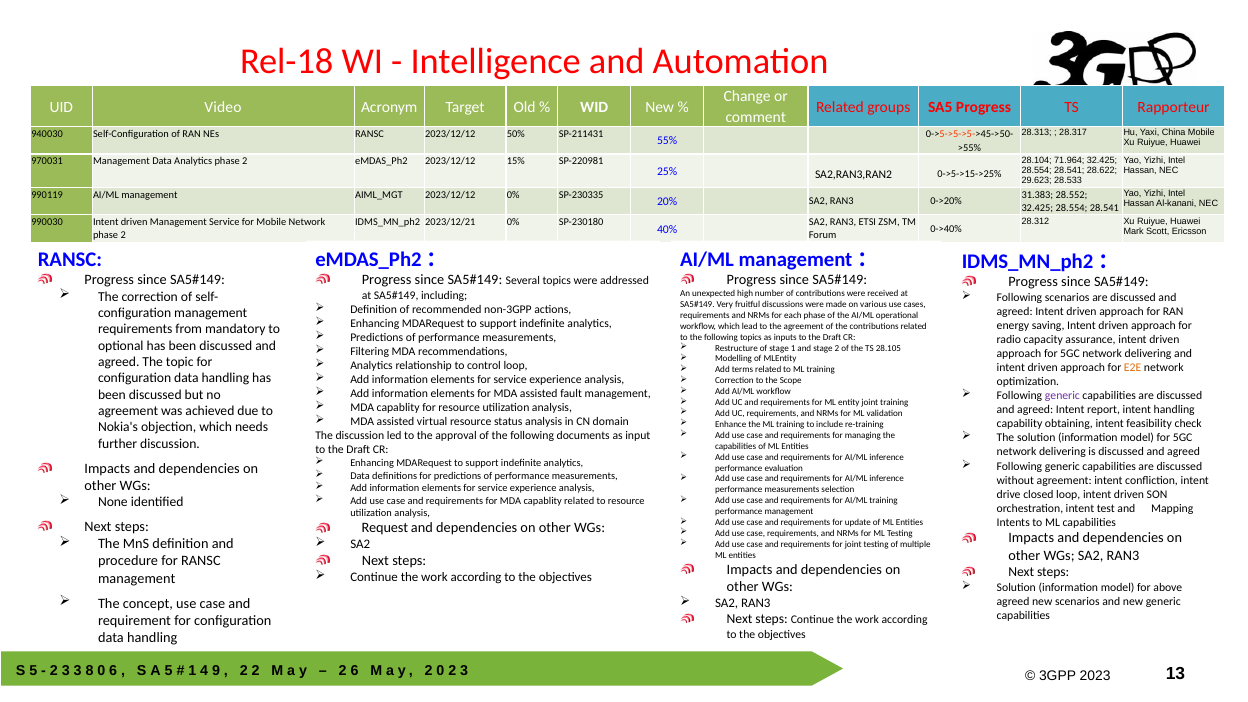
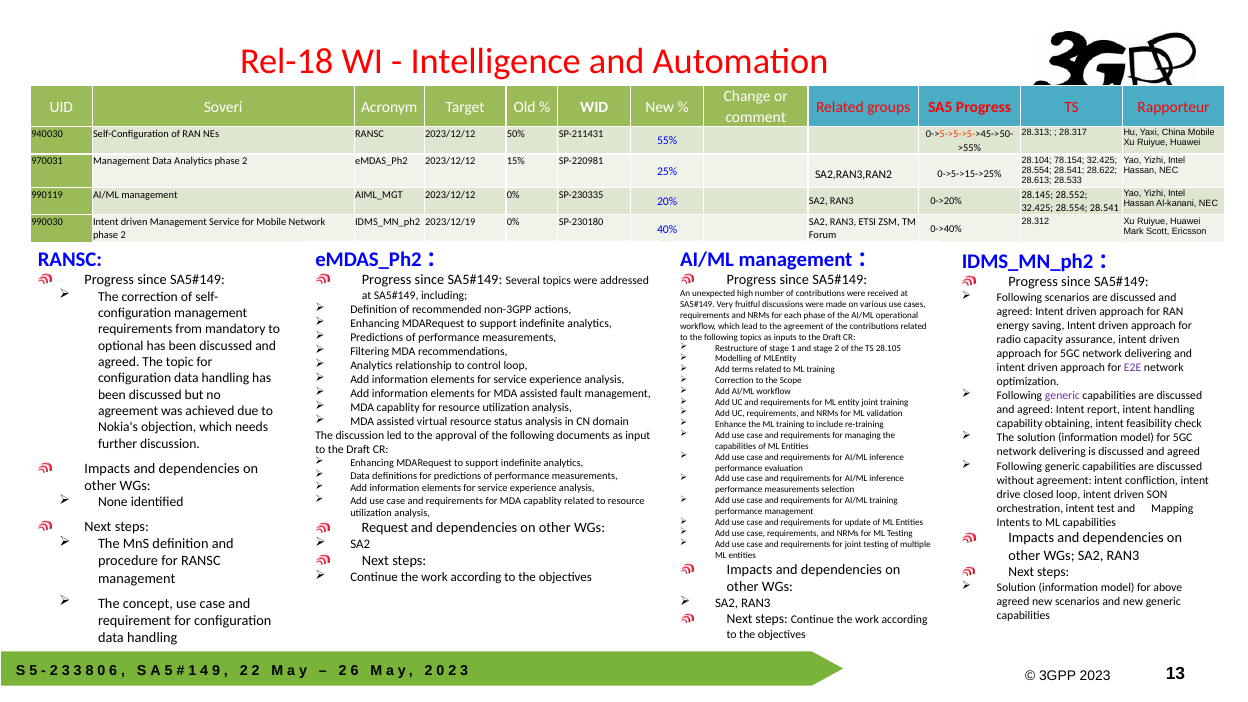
Video: Video -> Soveri
71.964: 71.964 -> 78.154
29.623: 29.623 -> 28.613
31.383: 31.383 -> 28.145
2023/12/21: 2023/12/21 -> 2023/12/19
E2E colour: orange -> purple
